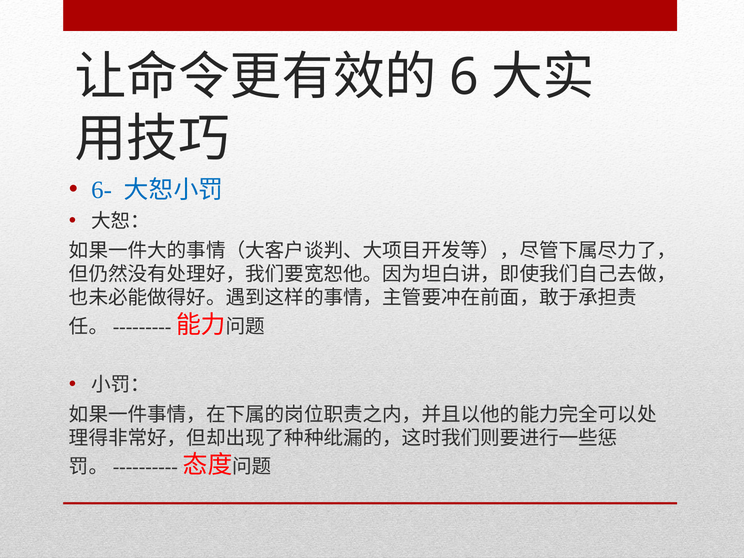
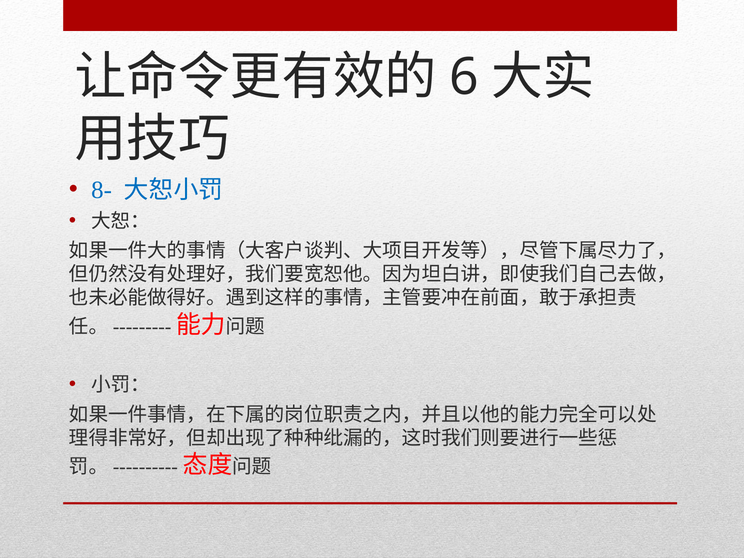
6-: 6- -> 8-
